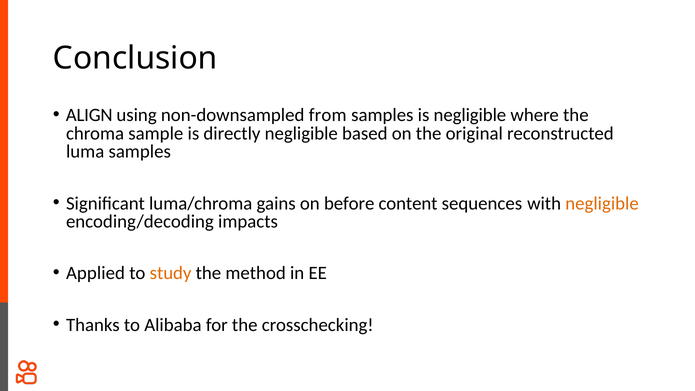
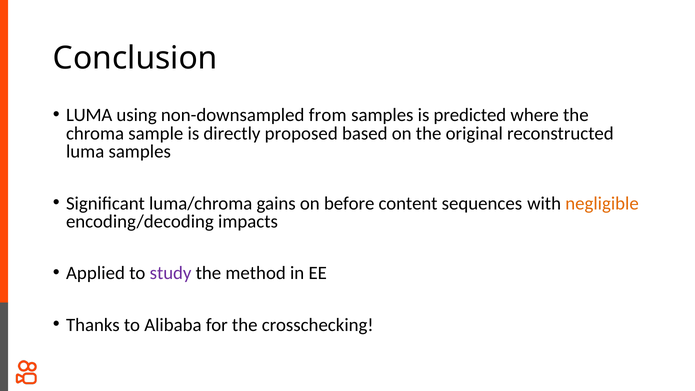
ALIGN at (89, 115): ALIGN -> LUMA
is negligible: negligible -> predicted
directly negligible: negligible -> proposed
study colour: orange -> purple
